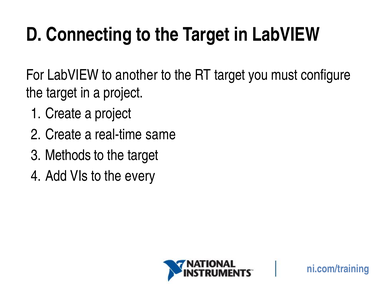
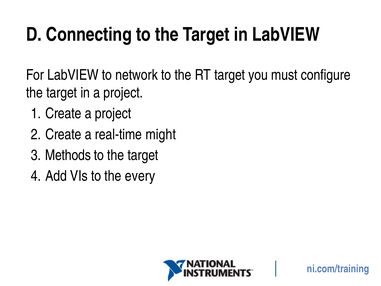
another: another -> network
same: same -> might
